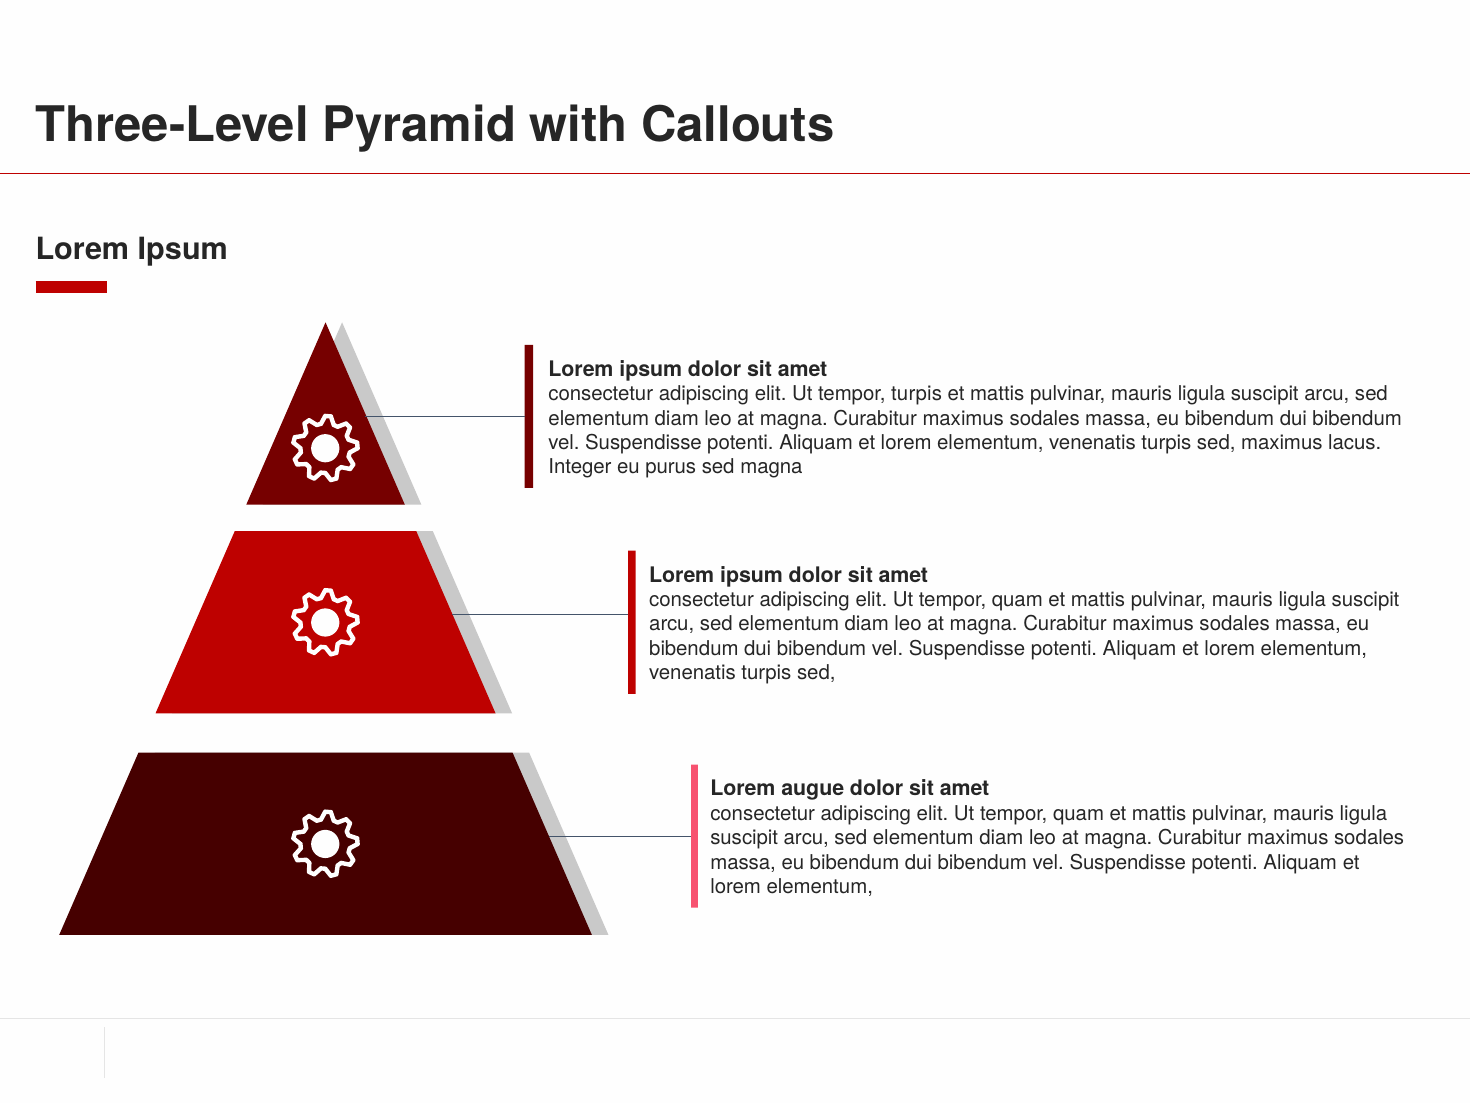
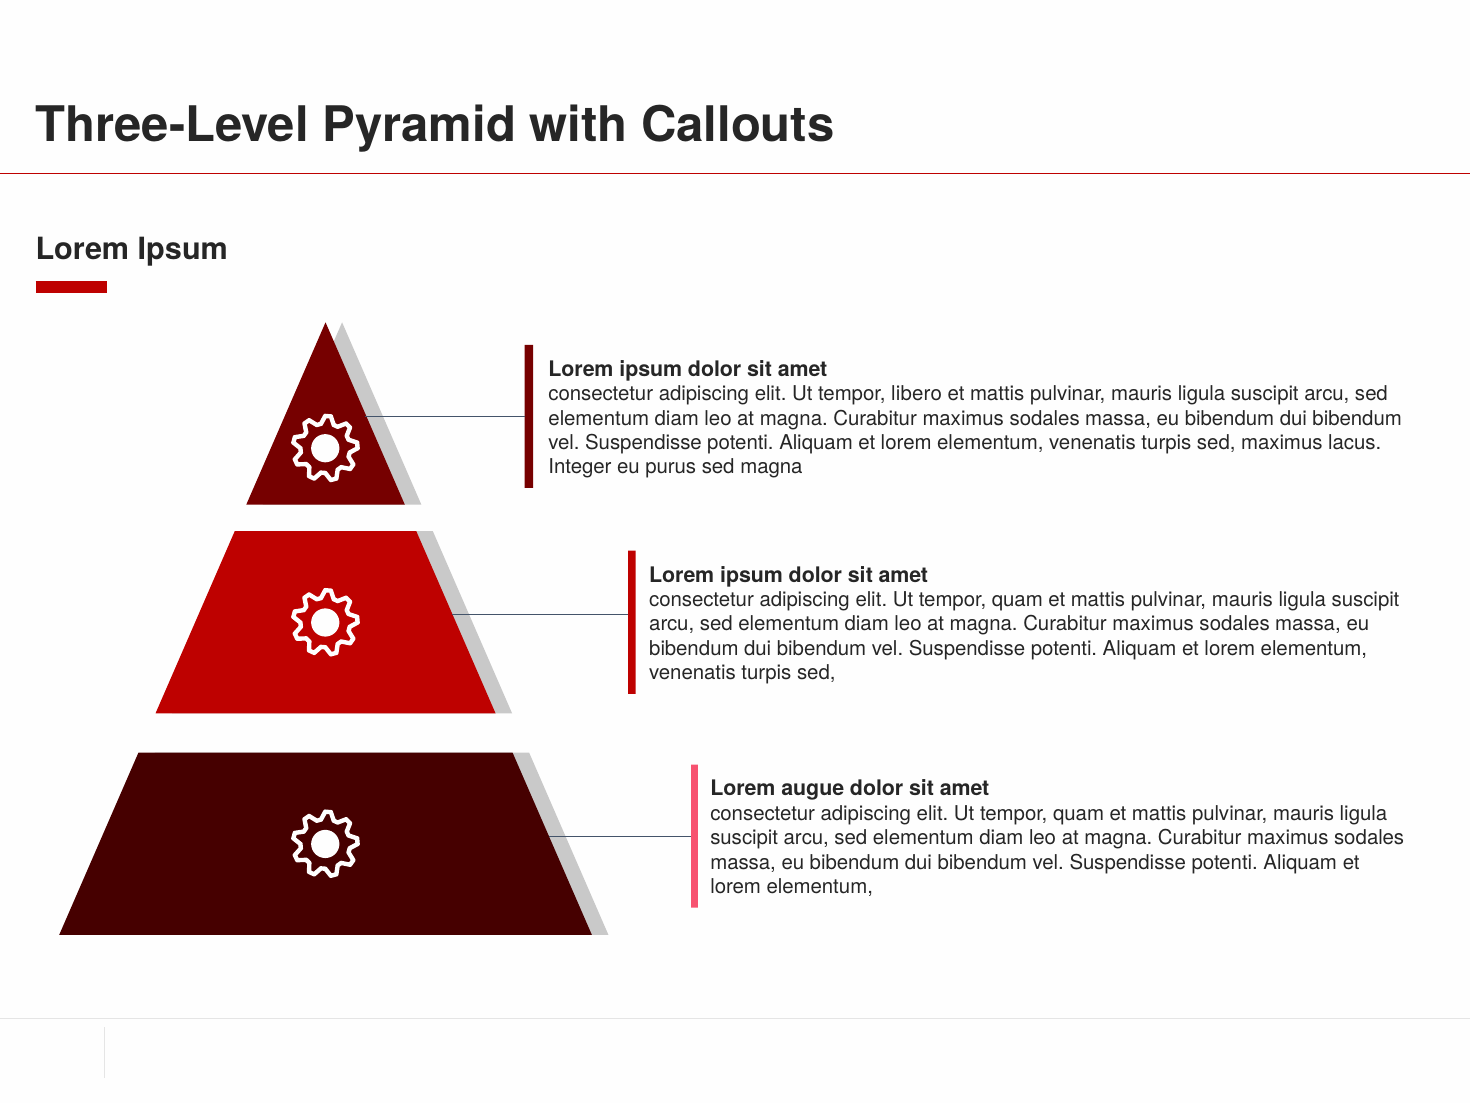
tempor turpis: turpis -> libero
